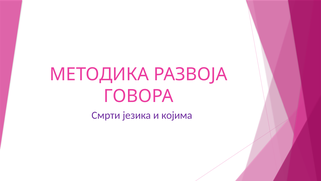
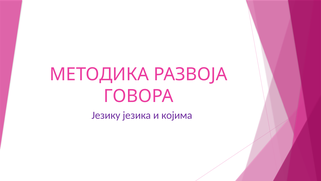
Смрти: Смрти -> Језику
